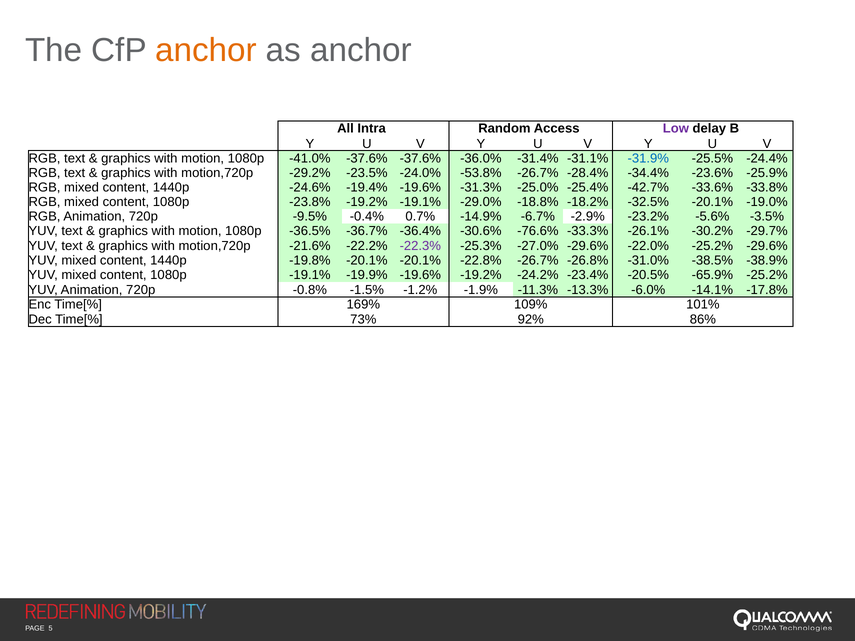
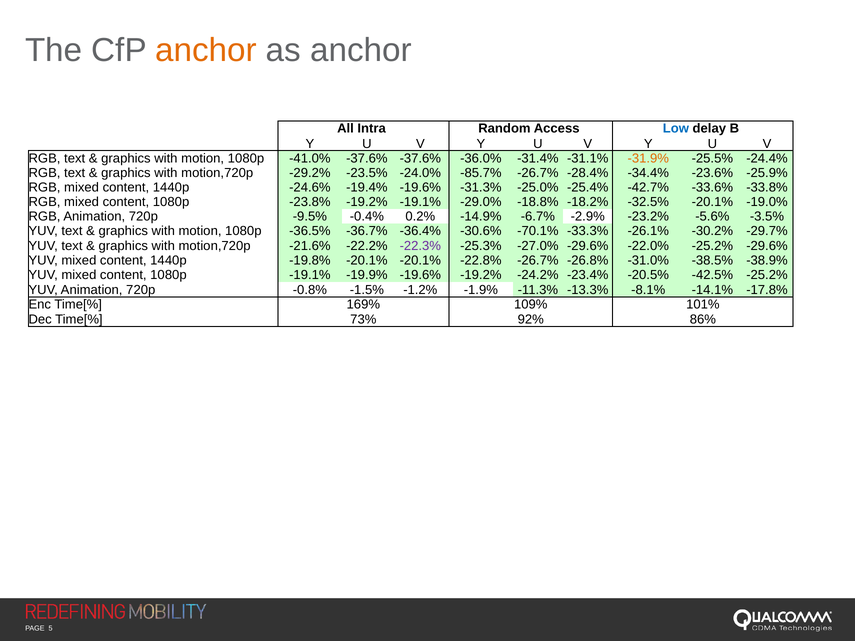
Low colour: purple -> blue
-31.9% colour: blue -> orange
-53.8%: -53.8% -> -85.7%
0.7%: 0.7% -> 0.2%
-76.6%: -76.6% -> -70.1%
-65.9%: -65.9% -> -42.5%
-6.0%: -6.0% -> -8.1%
